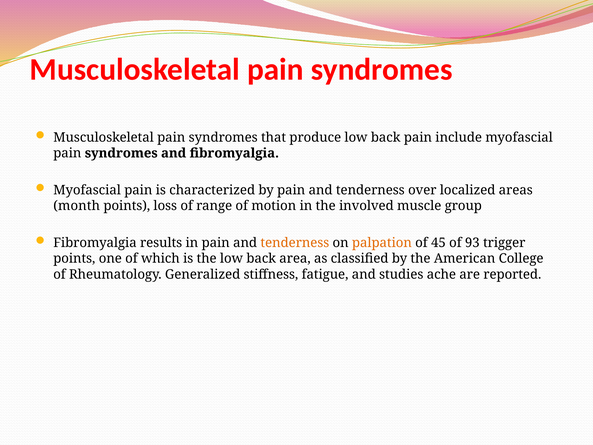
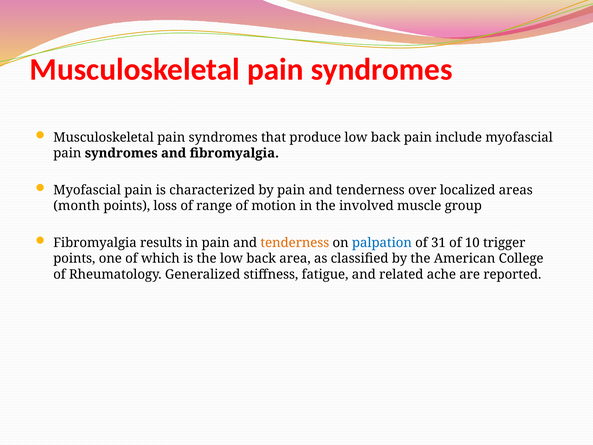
palpation colour: orange -> blue
45: 45 -> 31
93: 93 -> 10
studies: studies -> related
